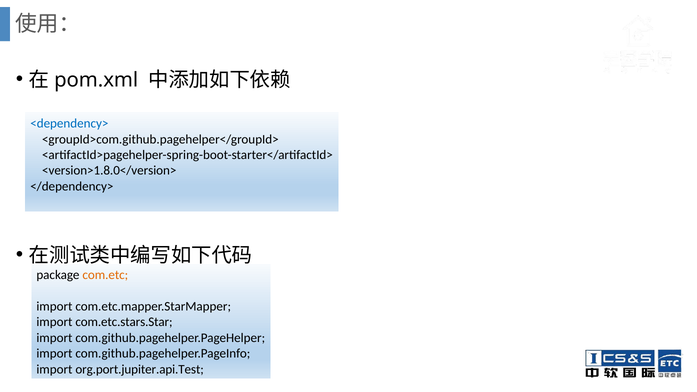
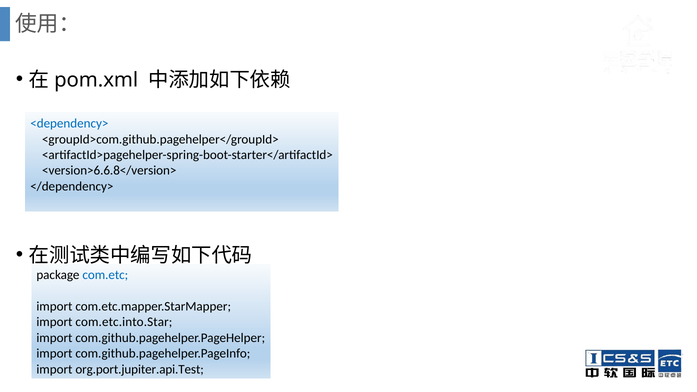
<version>1.8.0</version>: <version>1.8.0</version> -> <version>6.6.8</version>
com.etc colour: orange -> blue
com.etc.stars.Star: com.etc.stars.Star -> com.etc.into.Star
